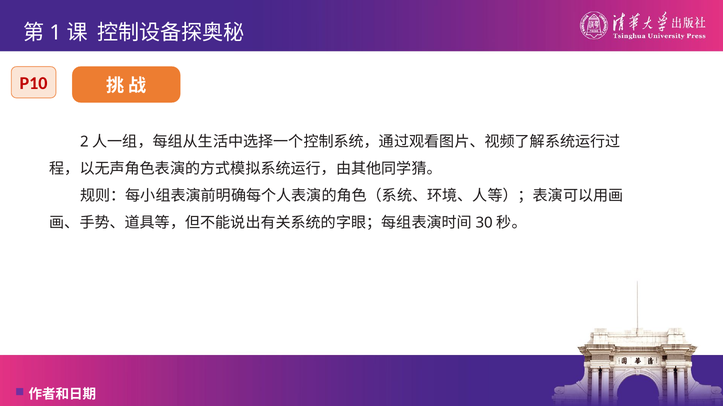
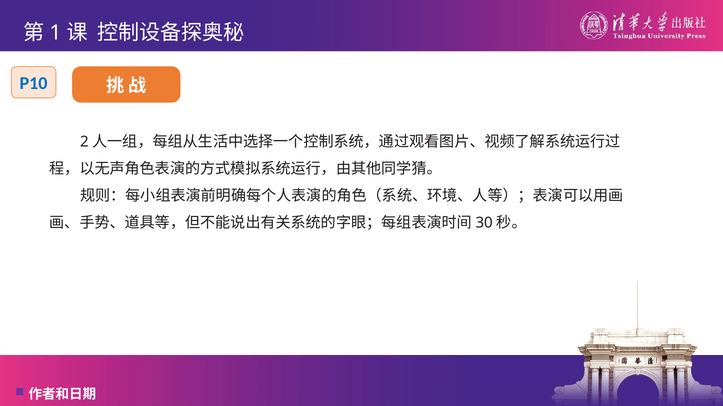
P10 colour: red -> blue
